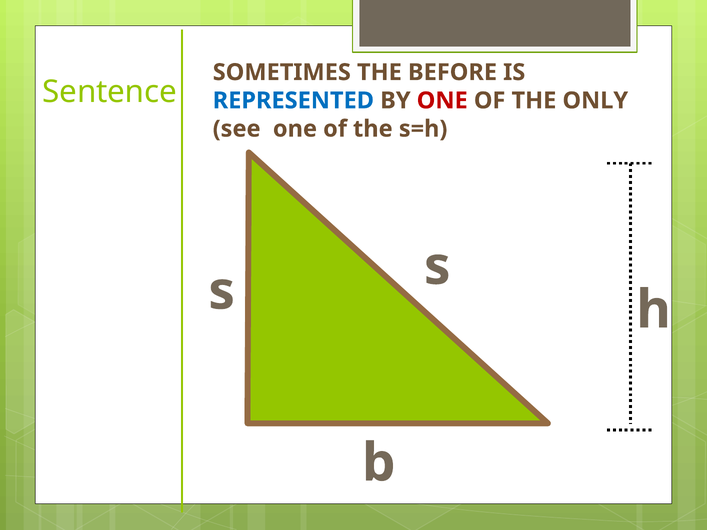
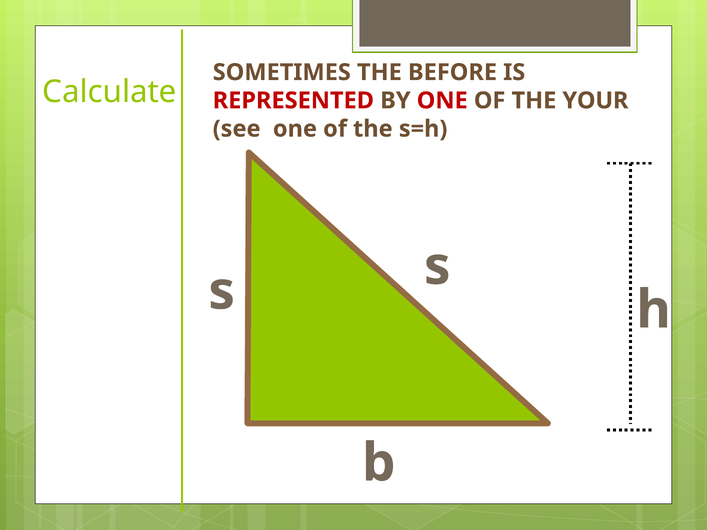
Sentence: Sentence -> Calculate
REPRESENTED colour: blue -> red
ONLY: ONLY -> YOUR
